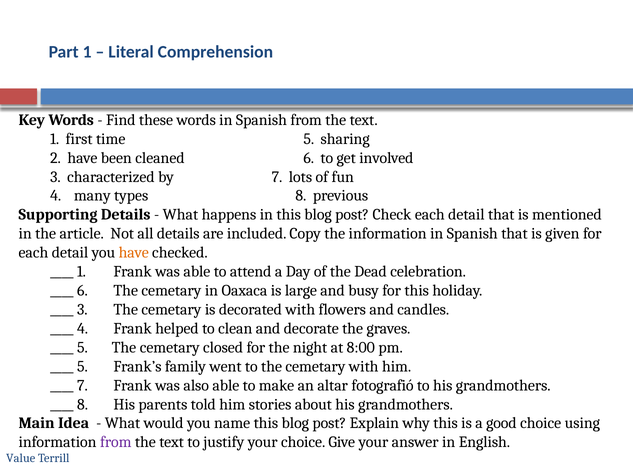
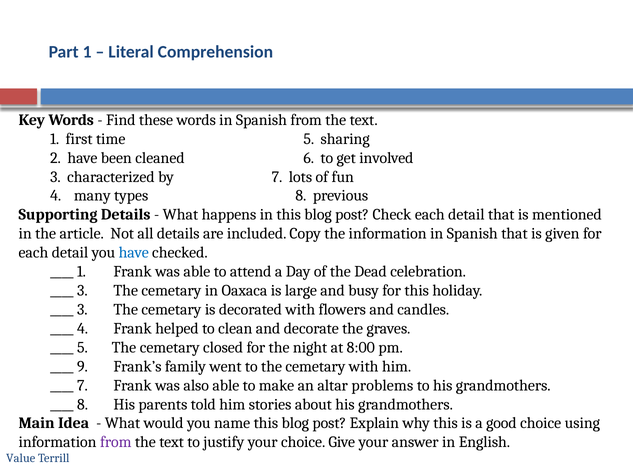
have at (134, 253) colour: orange -> blue
6 at (82, 291): 6 -> 3
5 at (82, 367): 5 -> 9
fotografió: fotografió -> problems
